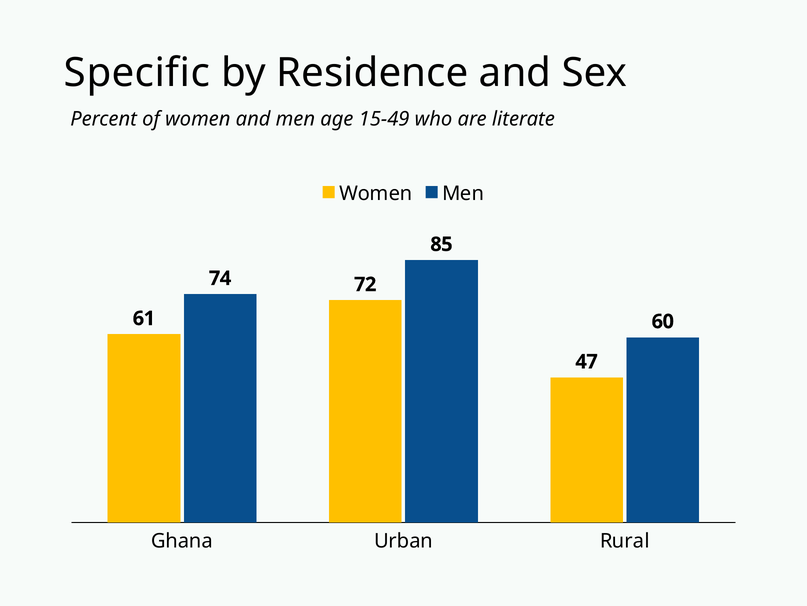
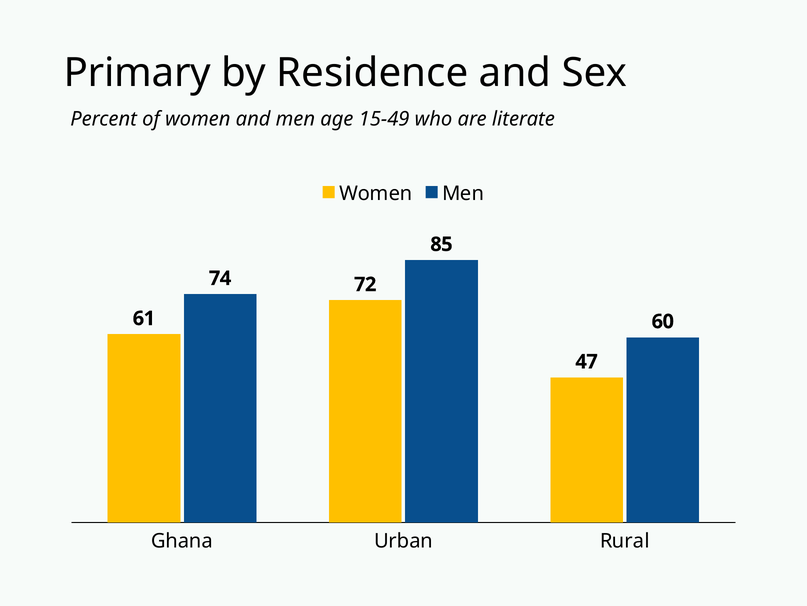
Specific: Specific -> Primary
